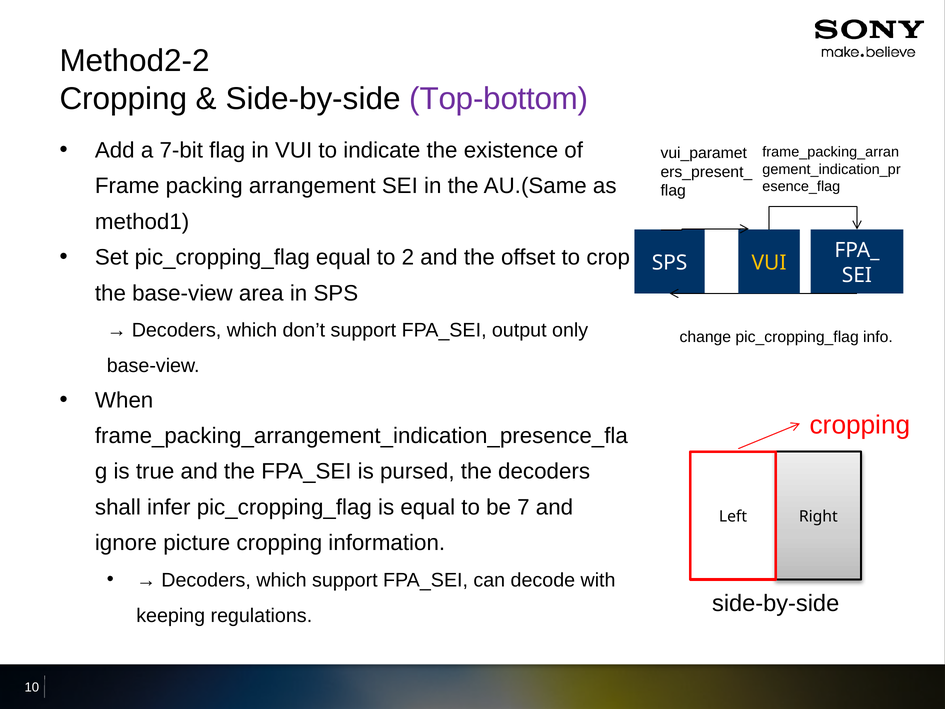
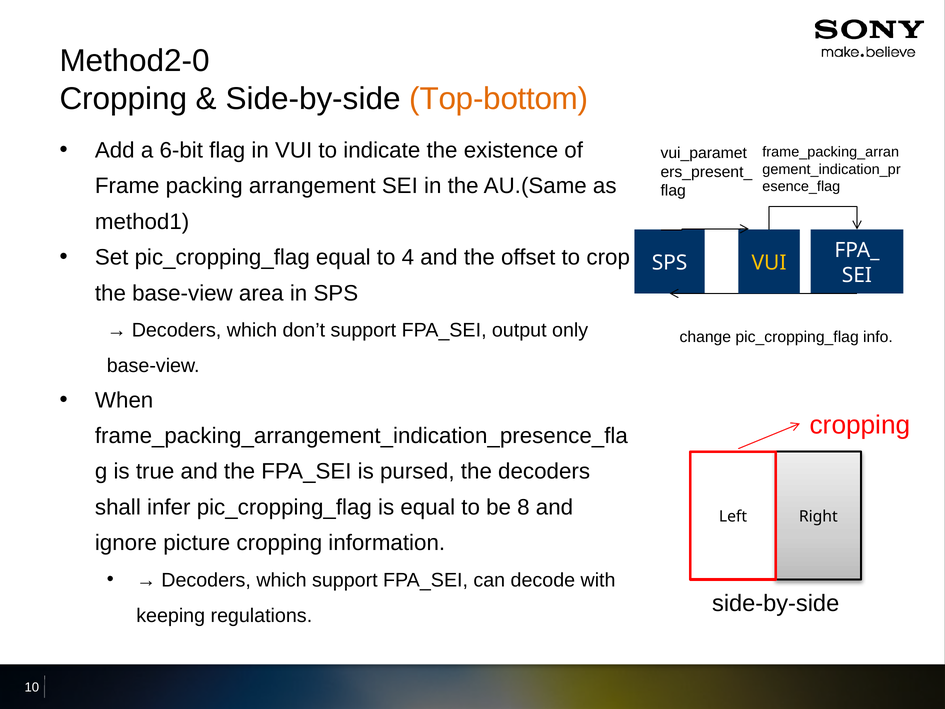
Method2-2: Method2-2 -> Method2-0
Top-bottom colour: purple -> orange
7-bit: 7-bit -> 6-bit
2: 2 -> 4
7: 7 -> 8
